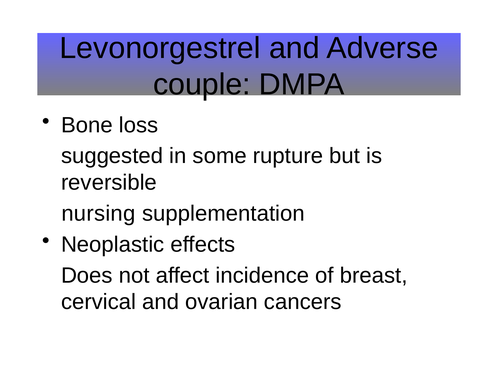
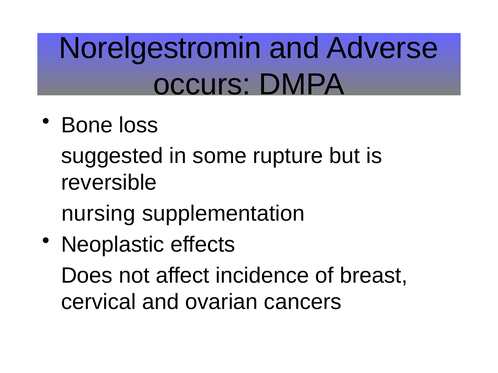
Levonorgestrel: Levonorgestrel -> Norelgestromin
couple: couple -> occurs
